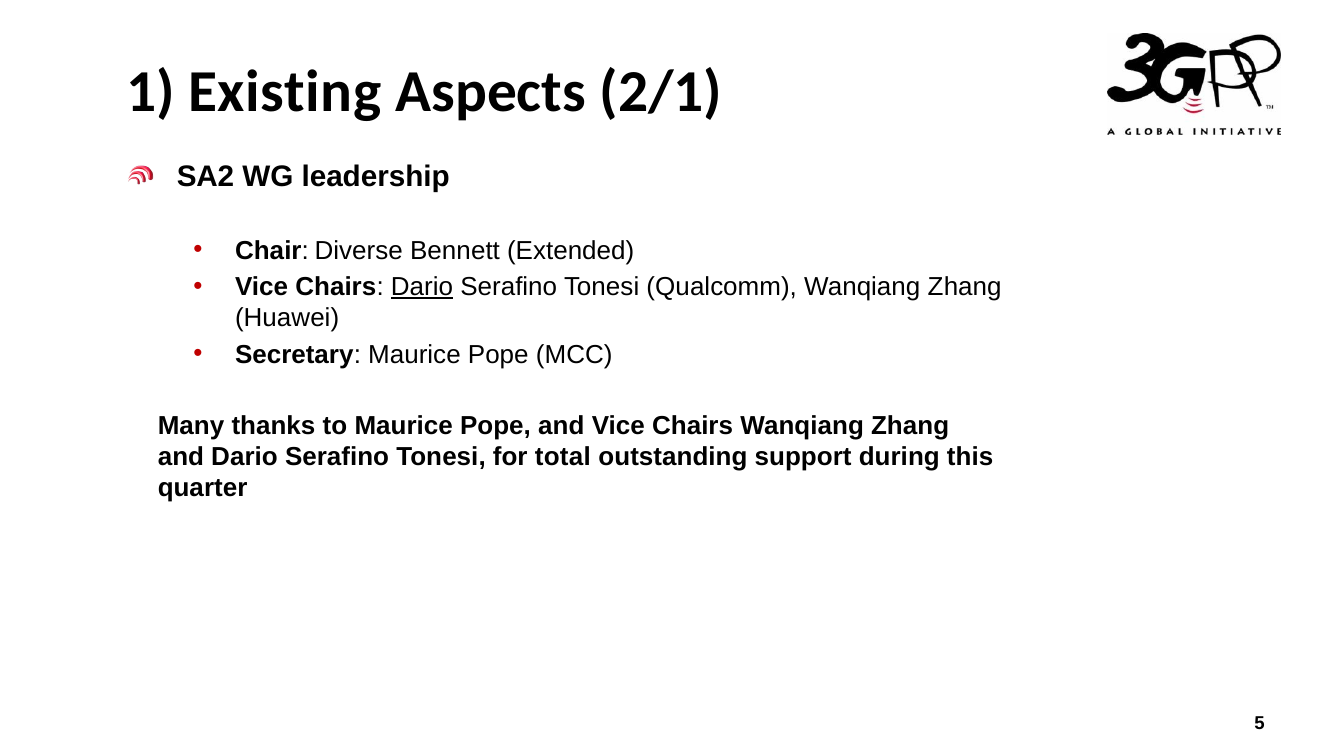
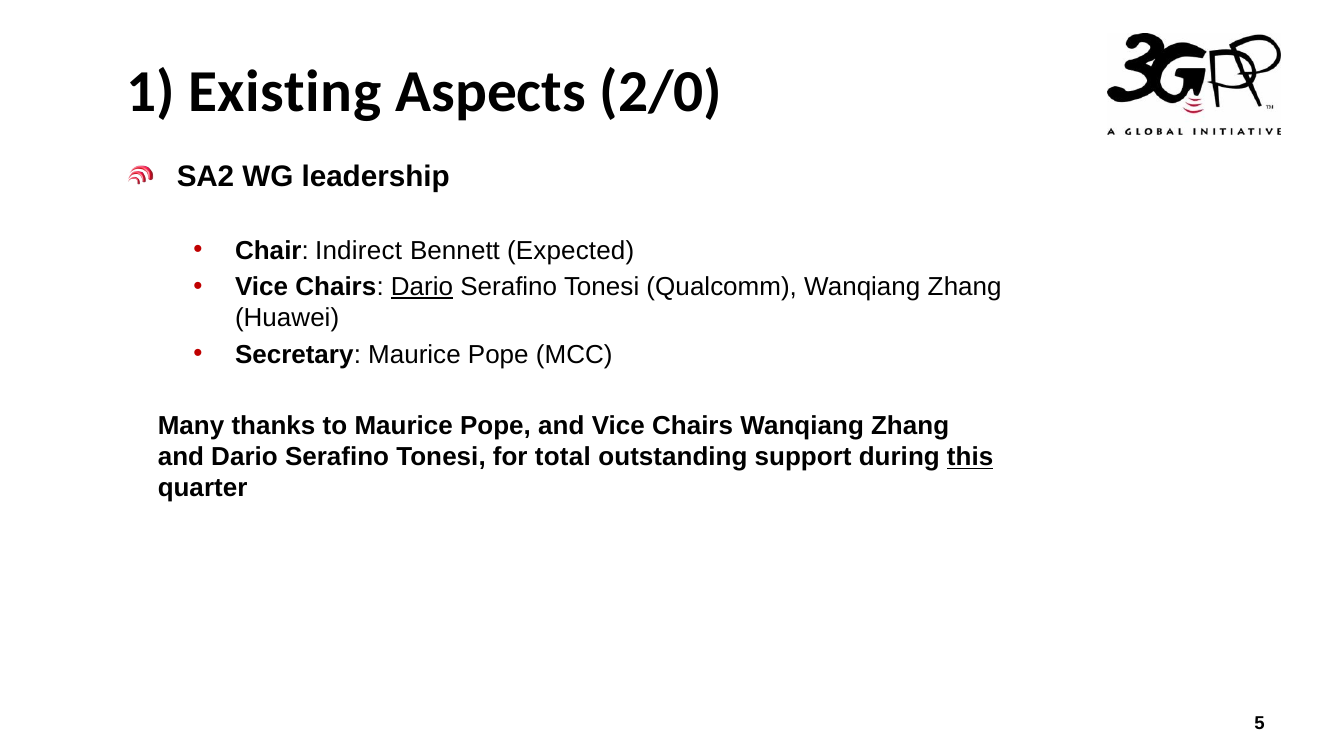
2/1: 2/1 -> 2/0
Diverse: Diverse -> Indirect
Extended: Extended -> Expected
this underline: none -> present
